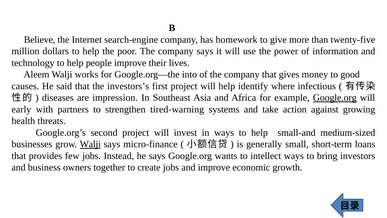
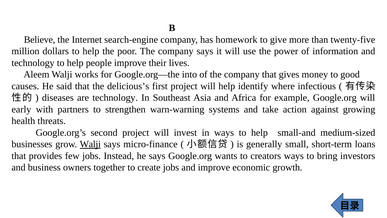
investors’s: investors’s -> delicious’s
are impression: impression -> technology
Google.org at (335, 98) underline: present -> none
tired-warning: tired-warning -> warn-warning
intellect: intellect -> creators
